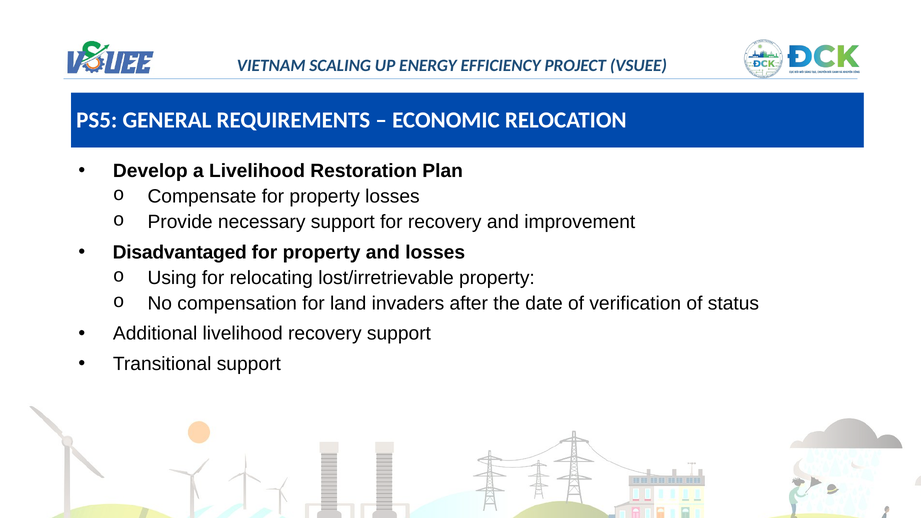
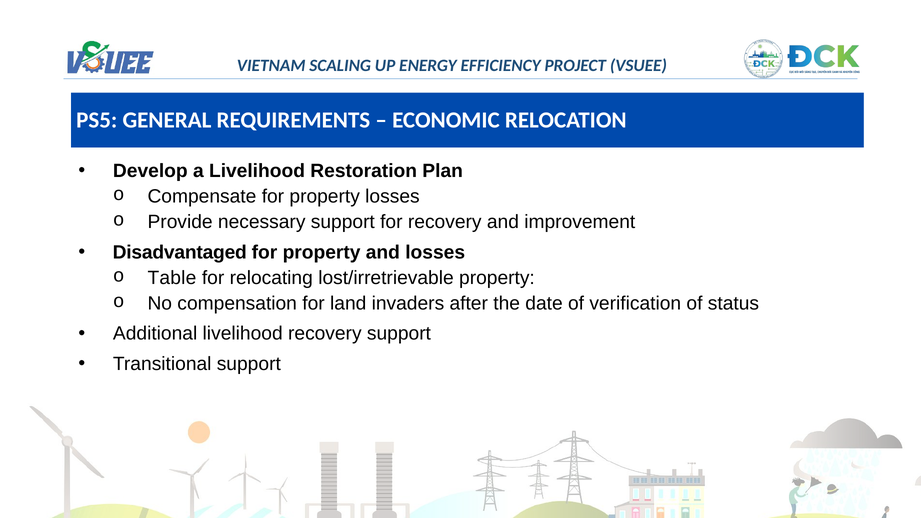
Using: Using -> Table
